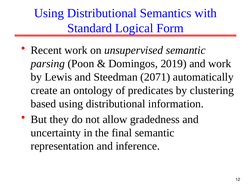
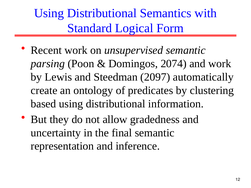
2019: 2019 -> 2074
2071: 2071 -> 2097
